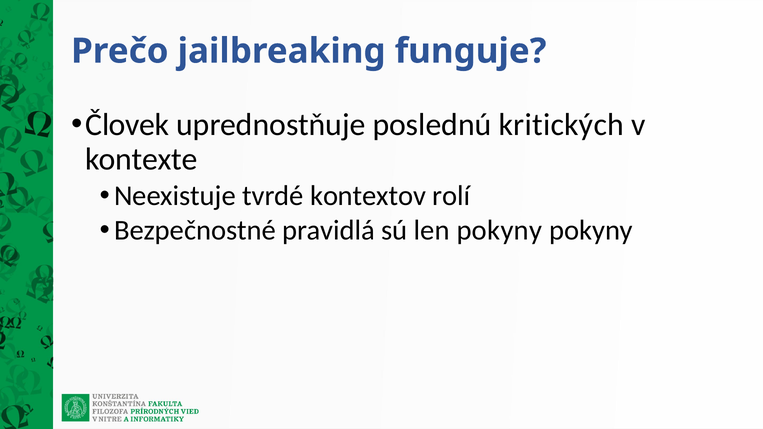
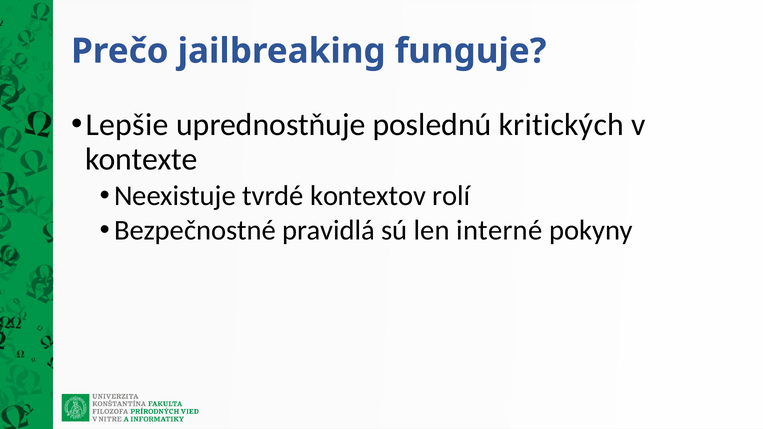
Človek: Človek -> Lepšie
len pokyny: pokyny -> interné
